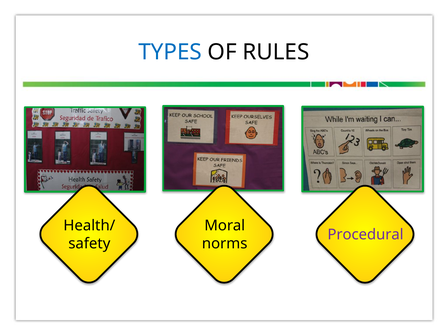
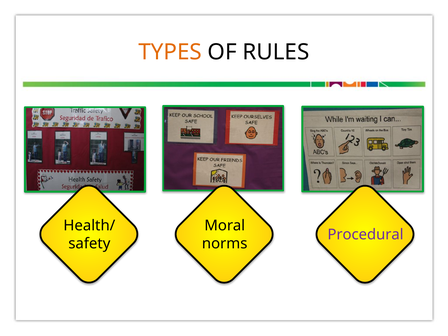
TYPES colour: blue -> orange
